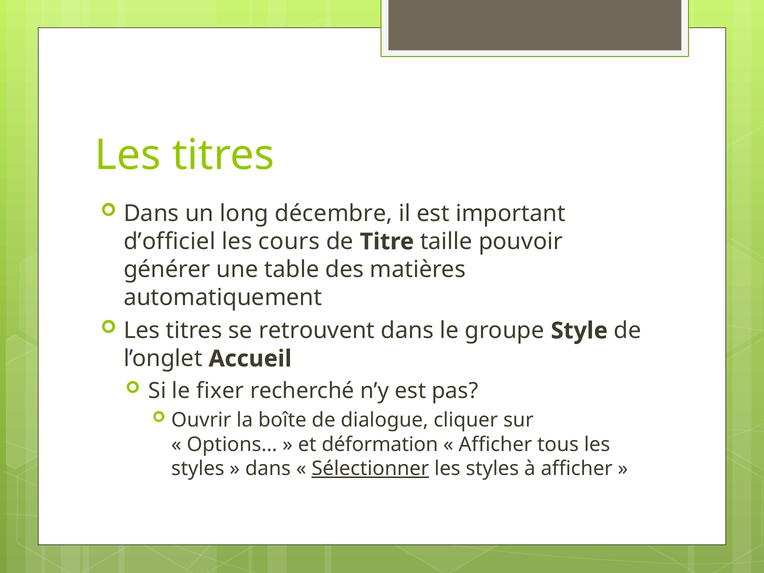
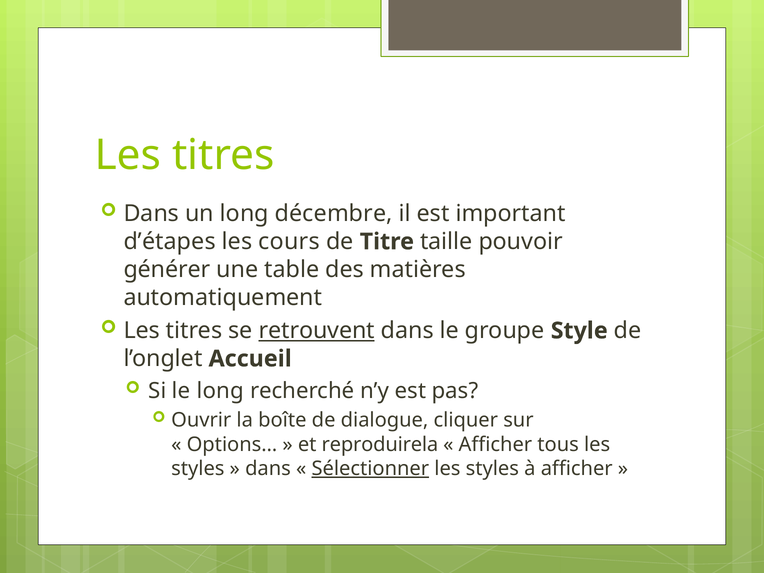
d’officiel: d’officiel -> d’étapes
retrouvent underline: none -> present
le fixer: fixer -> long
déformation: déformation -> reproduirela
